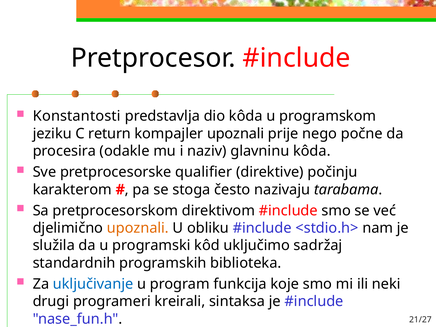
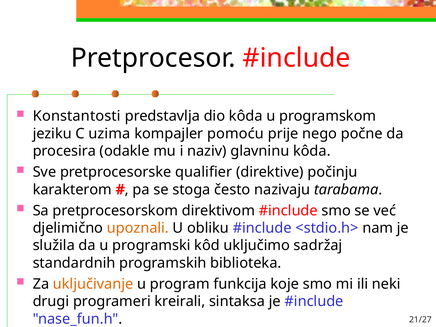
return: return -> uzima
kompajler upoznali: upoznali -> pomoću
uključivanje colour: blue -> orange
